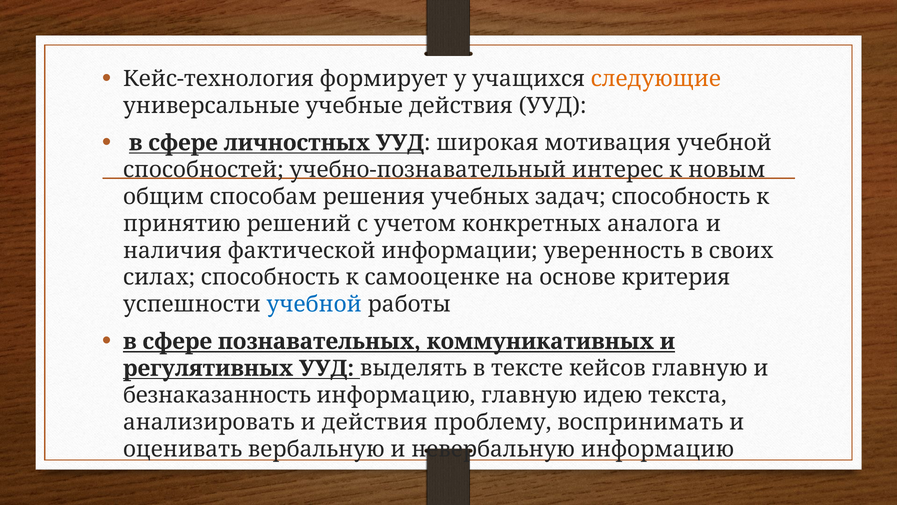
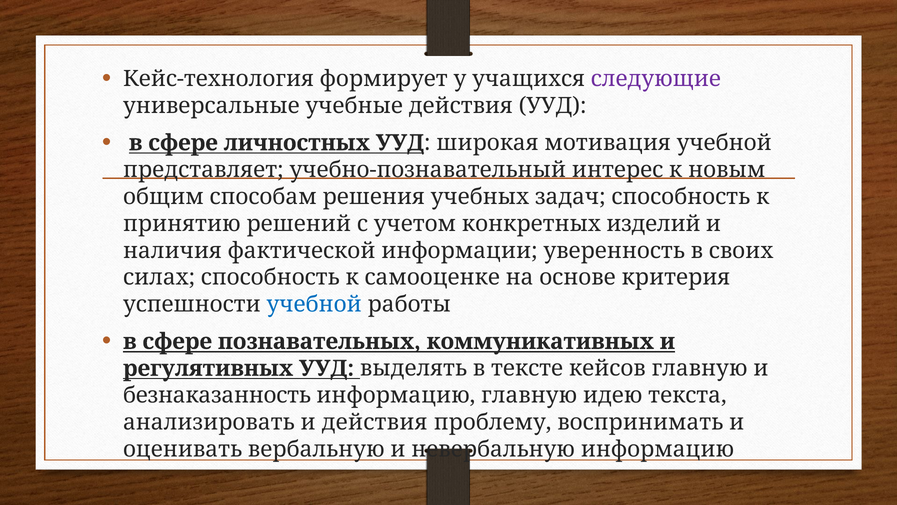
следующие colour: orange -> purple
способностей: способностей -> представляет
аналога: аналога -> изделий
